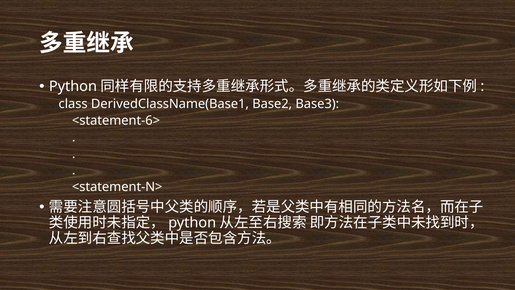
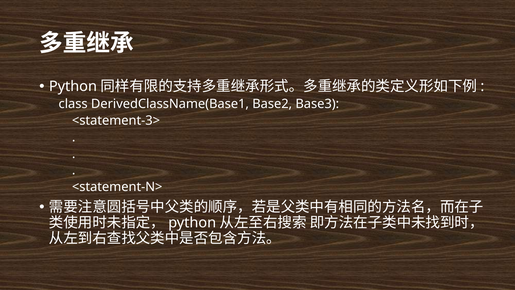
<statement-6>: <statement-6> -> <statement-3>
